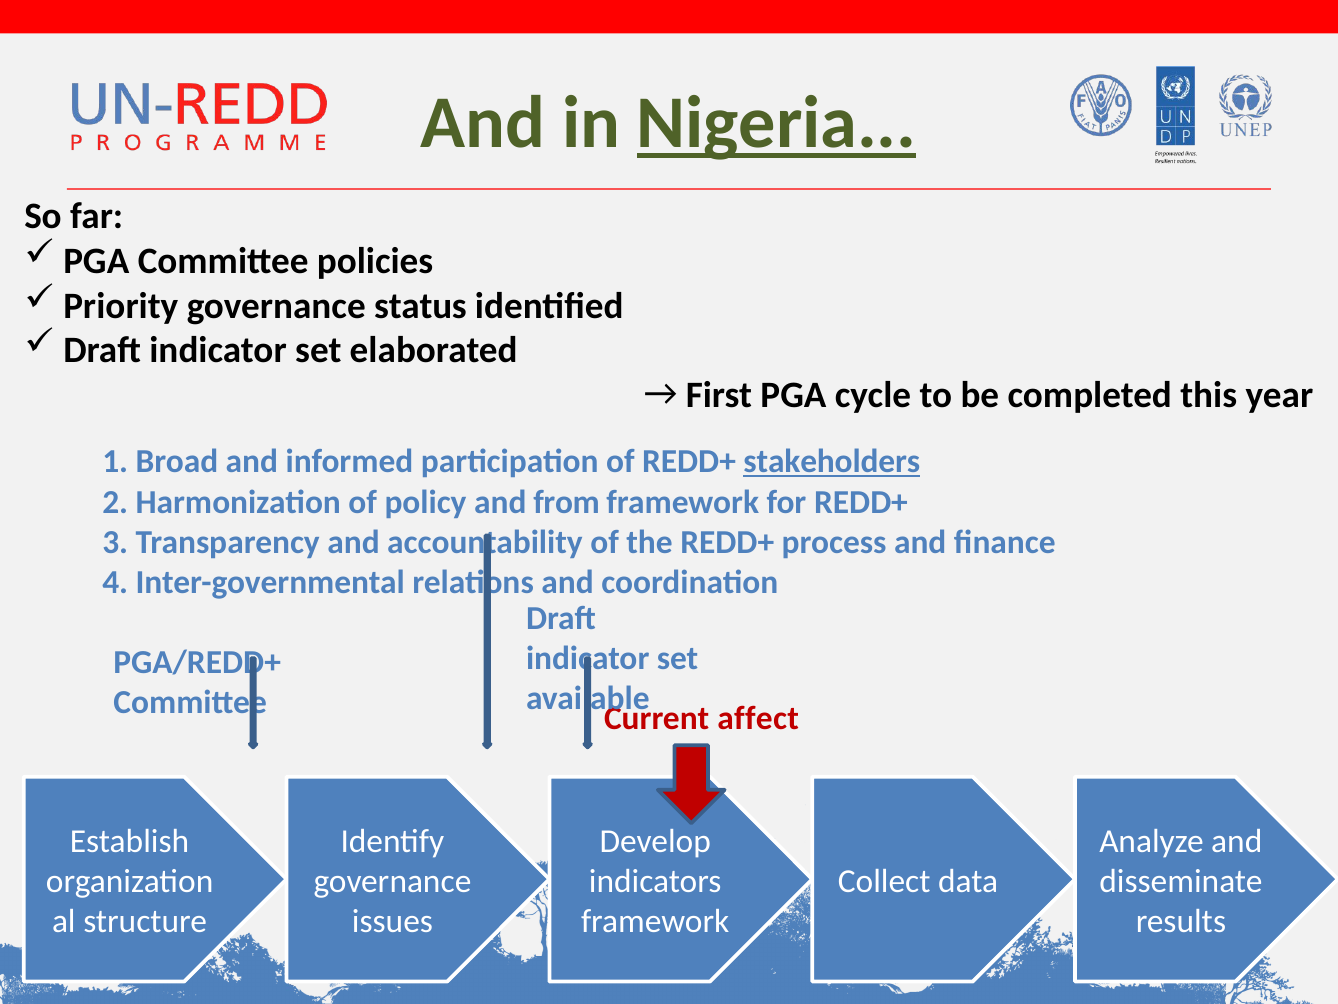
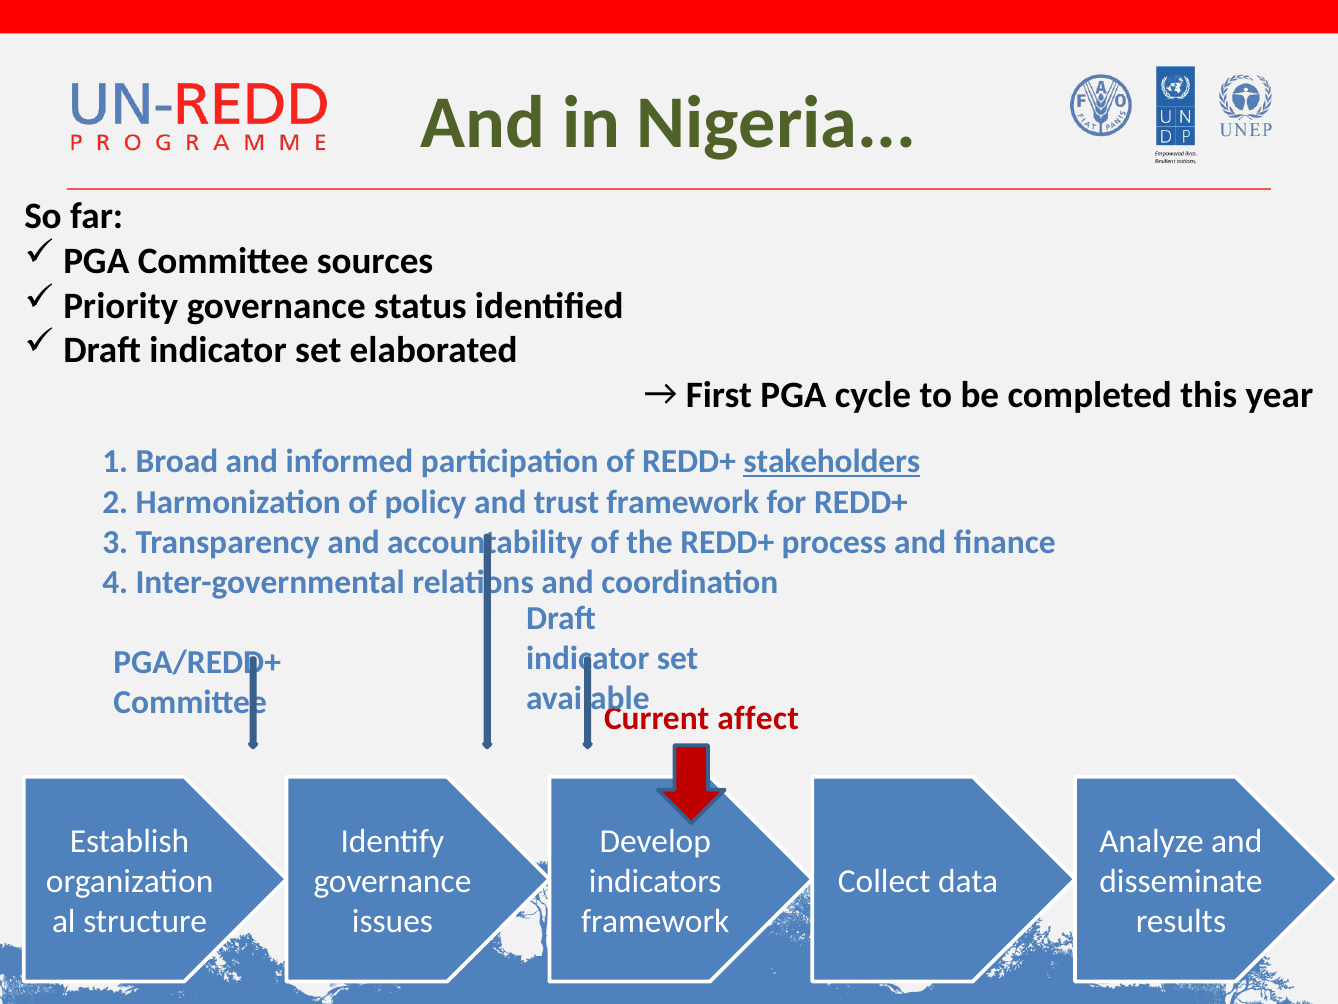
Nigeria underline: present -> none
policies: policies -> sources
from: from -> trust
